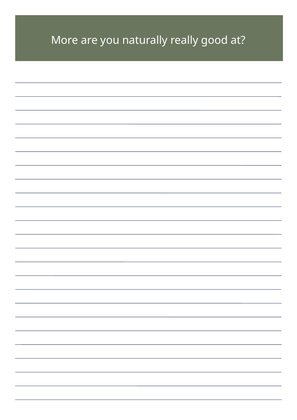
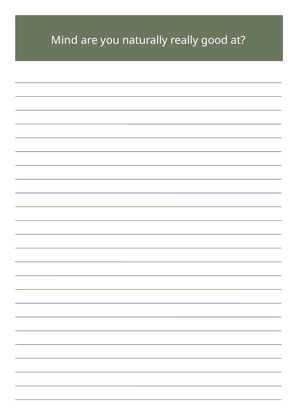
More: More -> Mind
